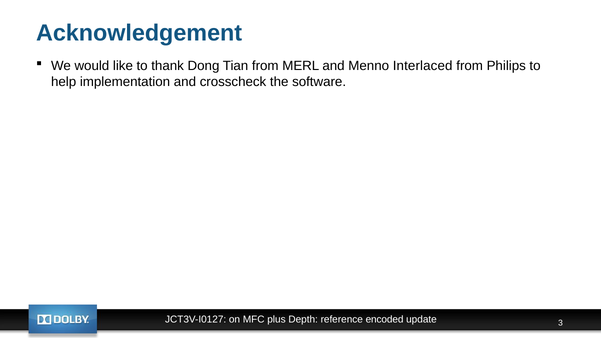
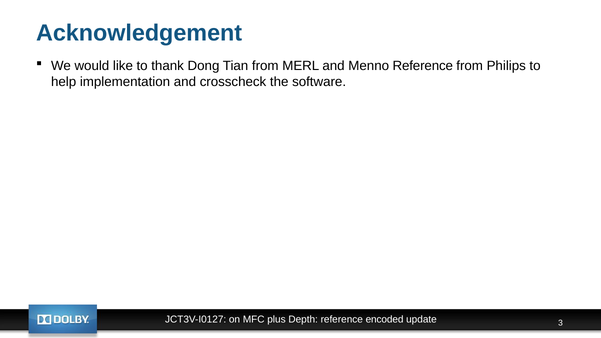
Menno Interlaced: Interlaced -> Reference
